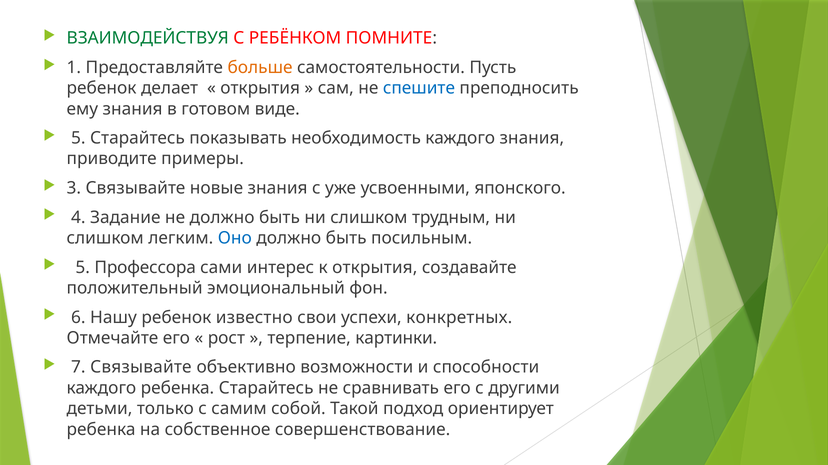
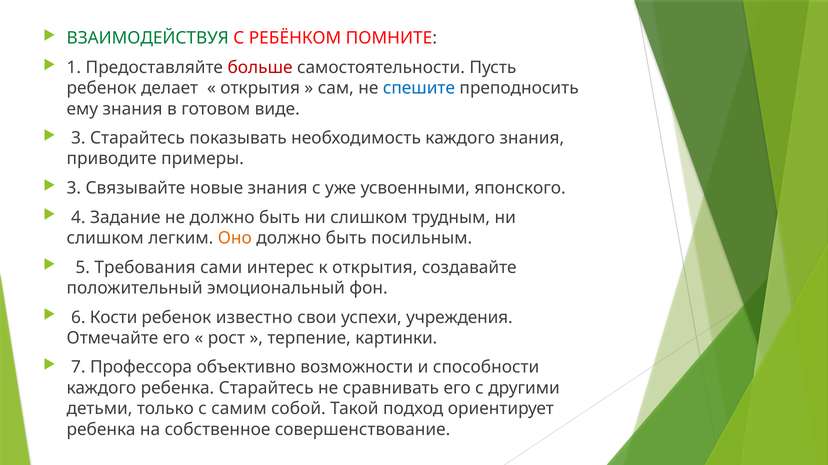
больше colour: orange -> red
5 at (78, 138): 5 -> 3
Оно colour: blue -> orange
Профессора: Профессора -> Требования
Нашу: Нашу -> Кости
конкретных: конкретных -> учреждения
7 Связывайте: Связывайте -> Профессора
